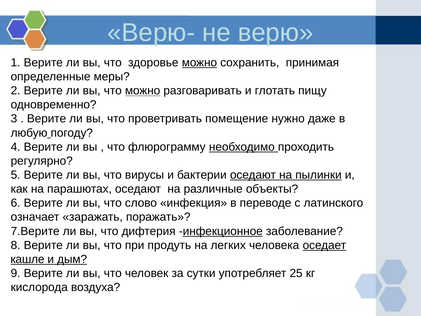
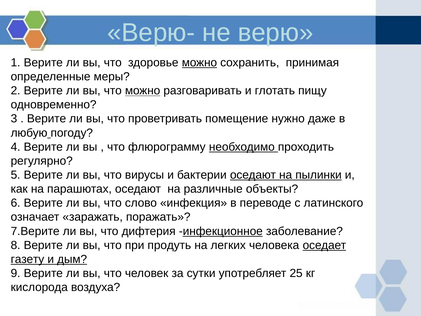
кашле: кашле -> газету
